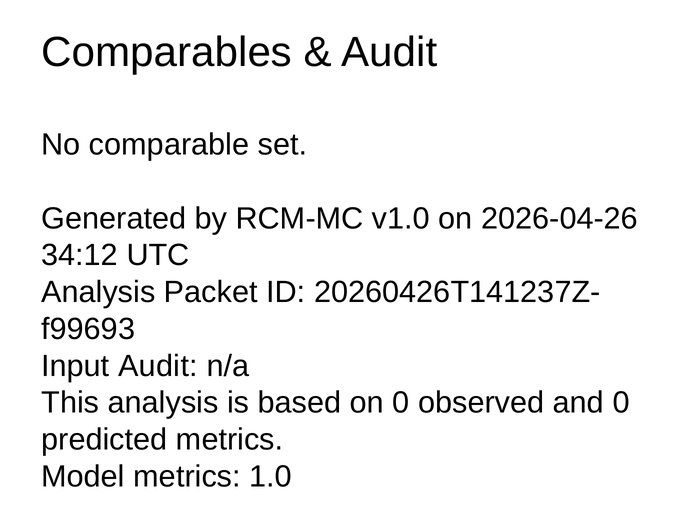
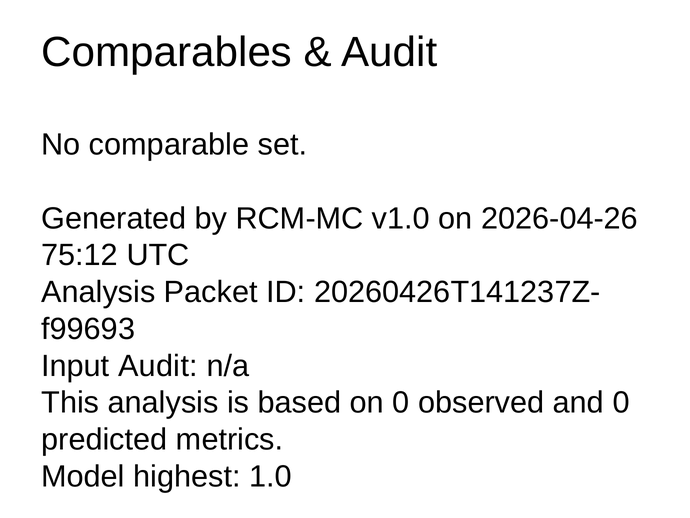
34:12: 34:12 -> 75:12
Model metrics: metrics -> highest
